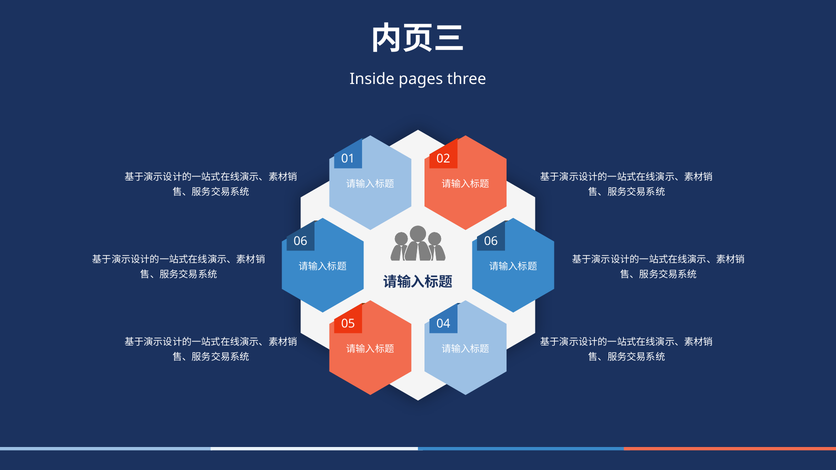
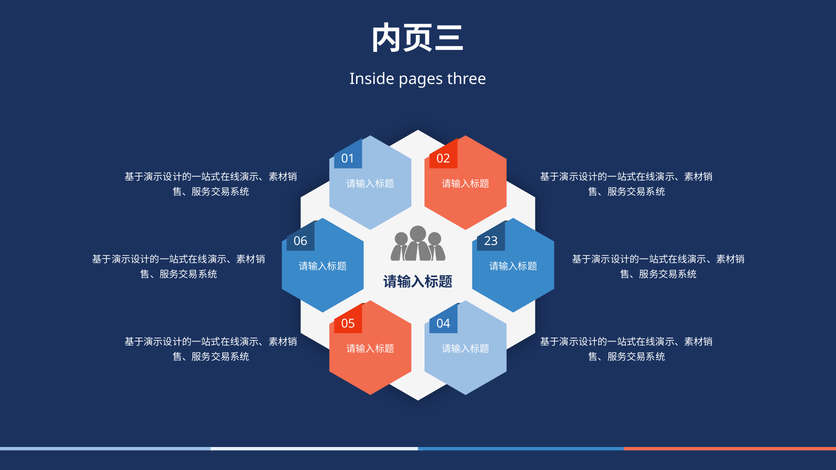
06 06: 06 -> 23
